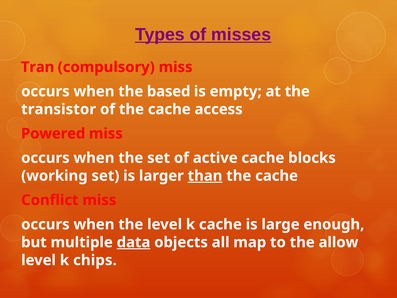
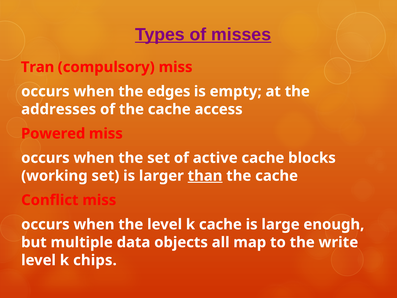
based: based -> edges
transistor: transistor -> addresses
data underline: present -> none
allow: allow -> write
